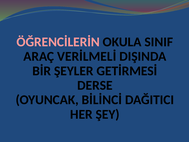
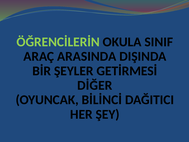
ÖĞRENCİLERİN colour: pink -> light green
VERİLMELİ: VERİLMELİ -> ARASINDA
DERSE: DERSE -> DİĞER
